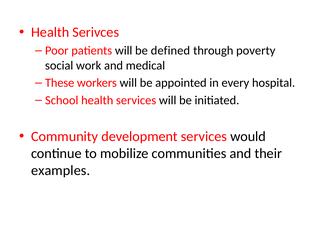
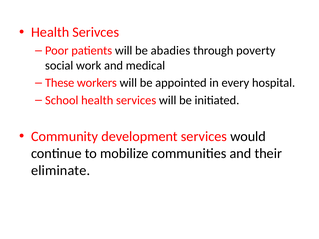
defined: defined -> abadies
examples: examples -> eliminate
